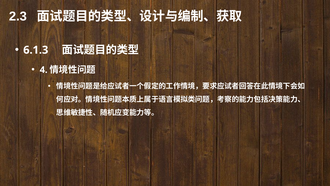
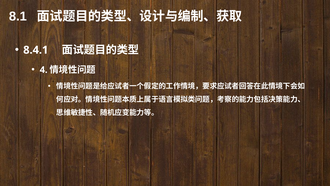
2.3: 2.3 -> 8.1
6.1.3: 6.1.3 -> 8.4.1
